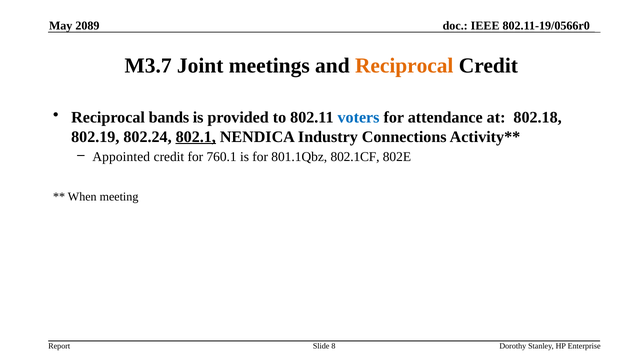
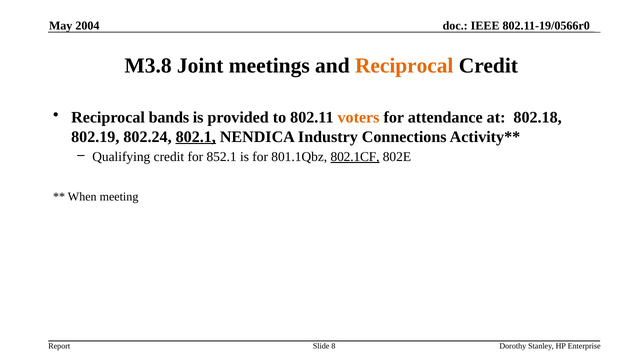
2089: 2089 -> 2004
M3.7: M3.7 -> M3.8
voters colour: blue -> orange
Appointed: Appointed -> Qualifying
760.1: 760.1 -> 852.1
802.1CF underline: none -> present
